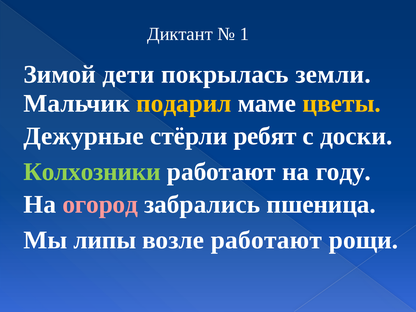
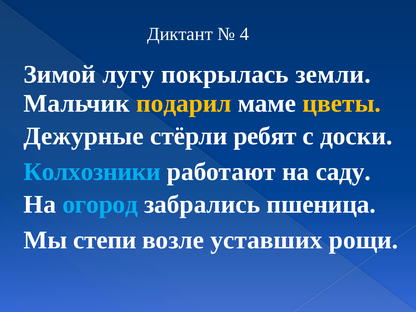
1: 1 -> 4
дети: дети -> лугу
Колхозники colour: light green -> light blue
году: году -> саду
огород colour: pink -> light blue
липы: липы -> степи
возле работают: работают -> уставших
